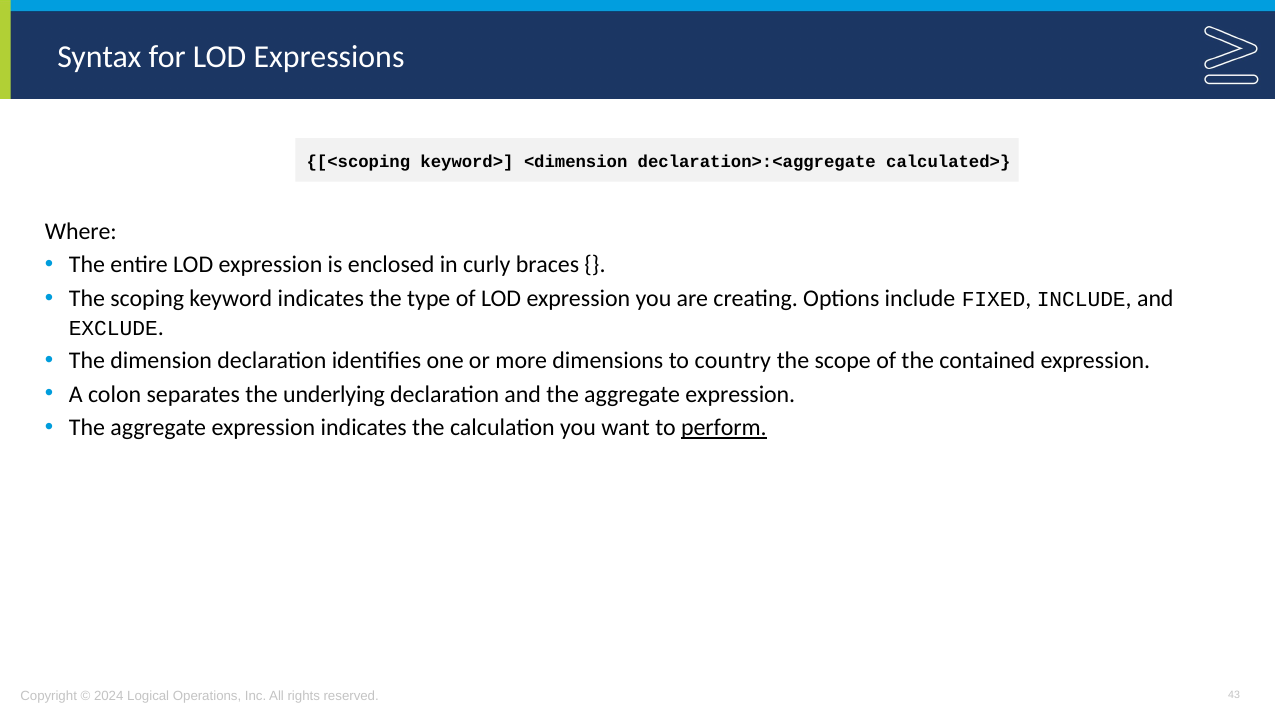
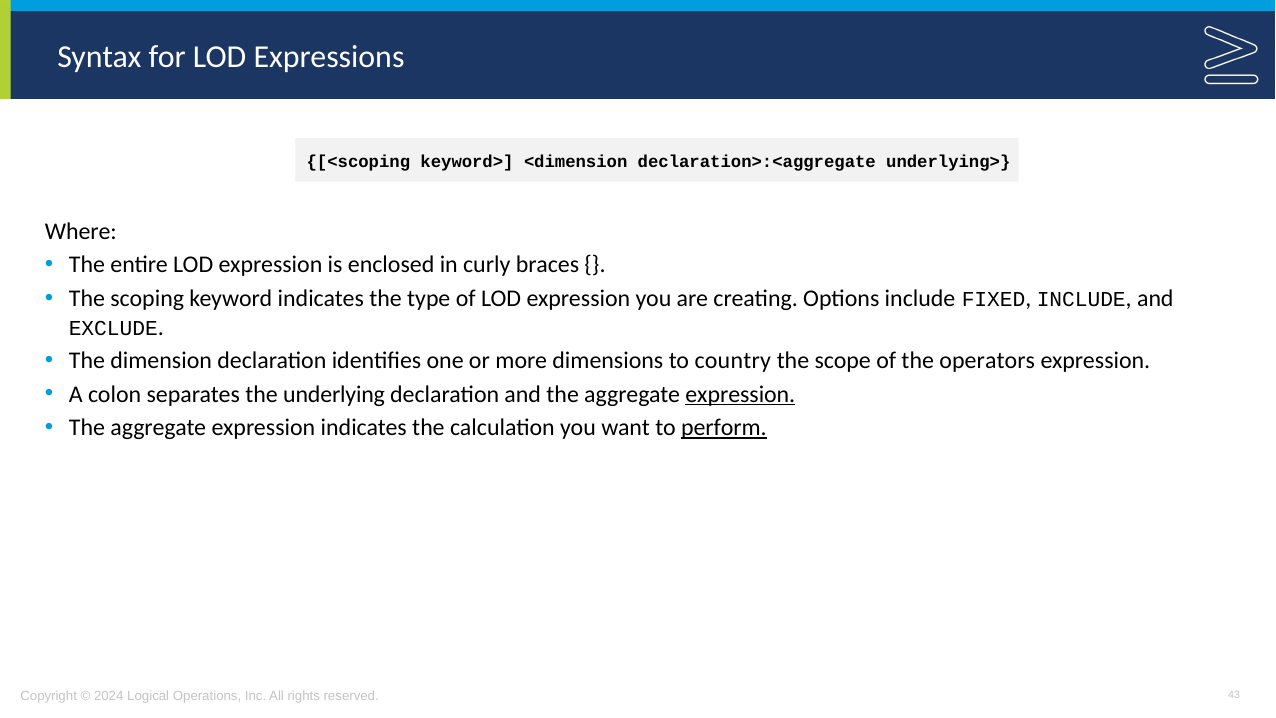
calculated>: calculated> -> underlying>
contained: contained -> operators
expression at (740, 394) underline: none -> present
